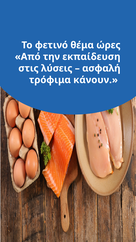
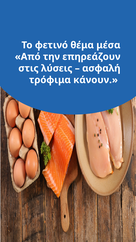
ώρες: ώρες -> μέσα
εκπαίδευση: εκπαίδευση -> επηρεάζουν
